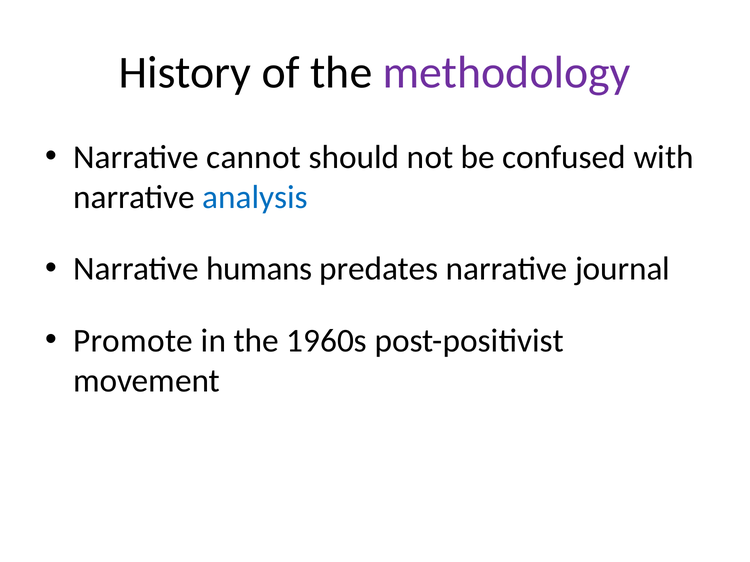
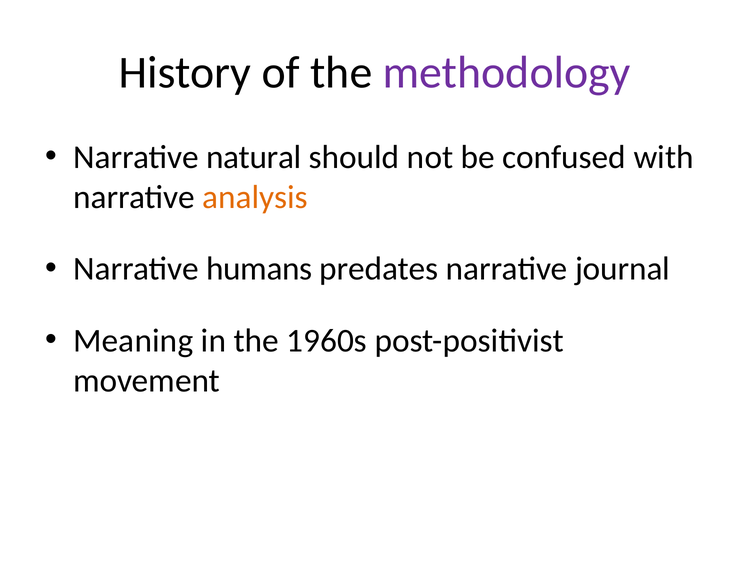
cannot: cannot -> natural
analysis colour: blue -> orange
Promote: Promote -> Meaning
